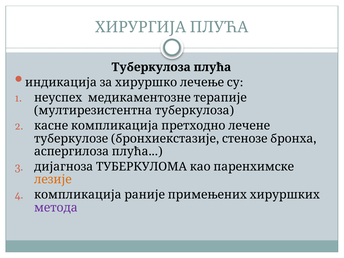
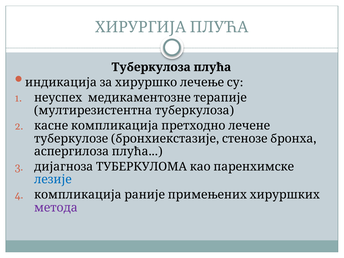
лезије colour: orange -> blue
